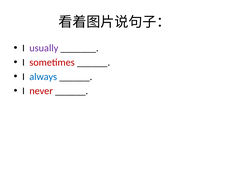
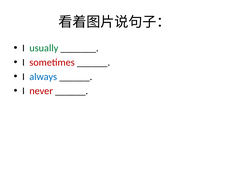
usually colour: purple -> green
